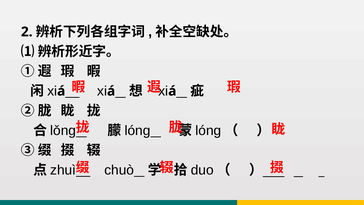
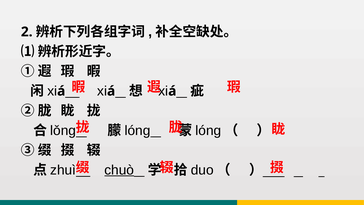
chuò underline: none -> present
